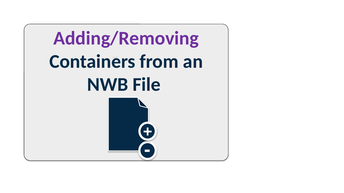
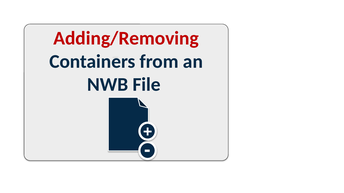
Adding/Removing colour: purple -> red
